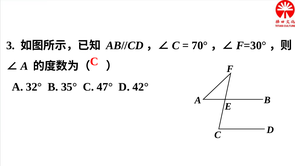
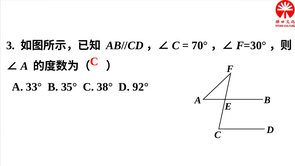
32°: 32° -> 33°
47°: 47° -> 38°
42°: 42° -> 92°
